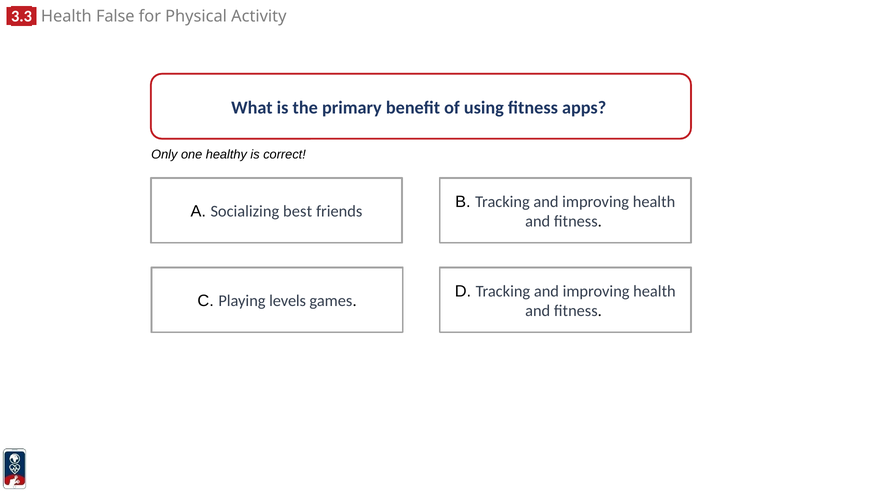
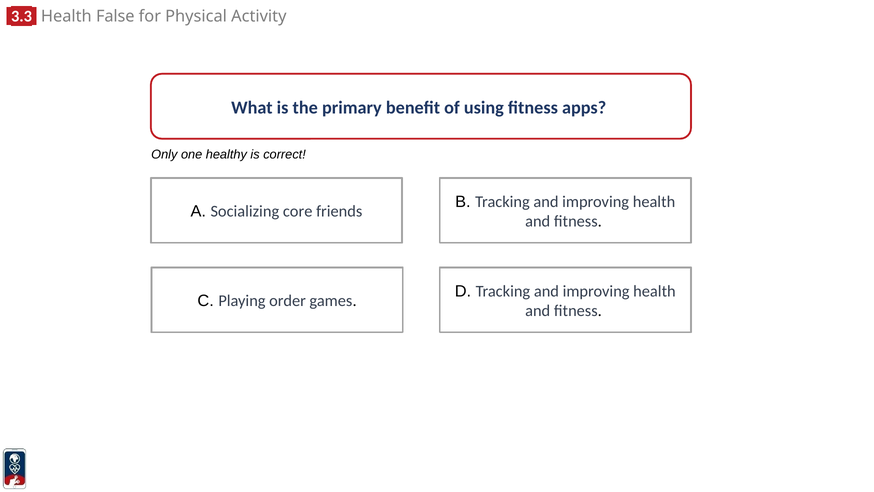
best: best -> core
levels: levels -> order
